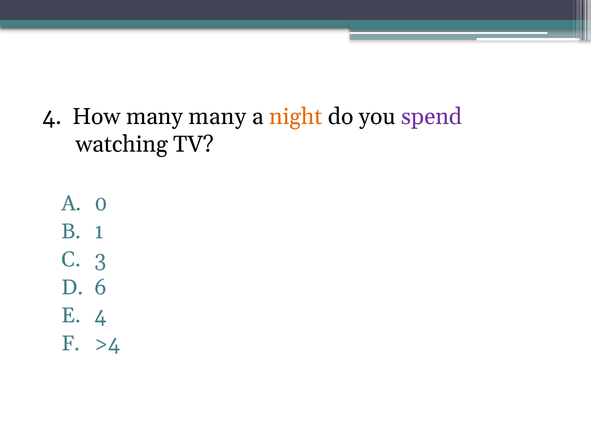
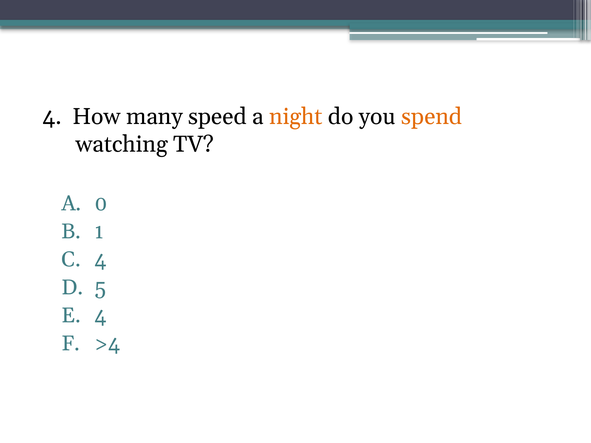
many many: many -> speed
spend colour: purple -> orange
3 at (100, 260): 3 -> 4
6: 6 -> 5
